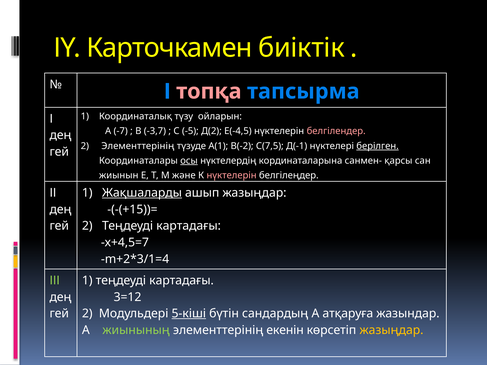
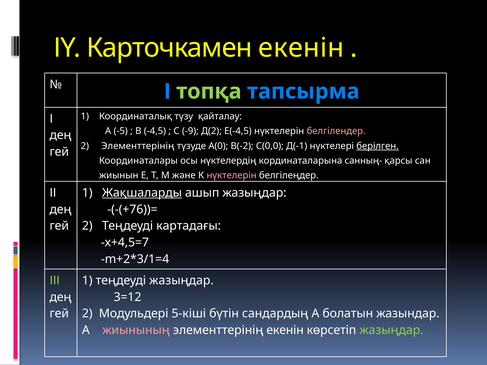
Карточкамен биіктік: биіктік -> екенін
топқа colour: pink -> light green
ойларын: ойларын -> қайталау
-7: -7 -> -5
-3,7: -3,7 -> -4,5
-5: -5 -> -9
А(1: А(1 -> А(0
С(7,5: С(7,5 -> С(0,0
осы underline: present -> none
санмен-: санмен- -> санның-
-(-(+15))=: -(-(+15))= -> -(-(+76))=
1 теңдеуді картадағы: картадағы -> жазыңдар
5-кіші underline: present -> none
атқаруға: атқаруға -> болатын
жиынының colour: light green -> pink
жазыңдар at (391, 330) colour: yellow -> light green
